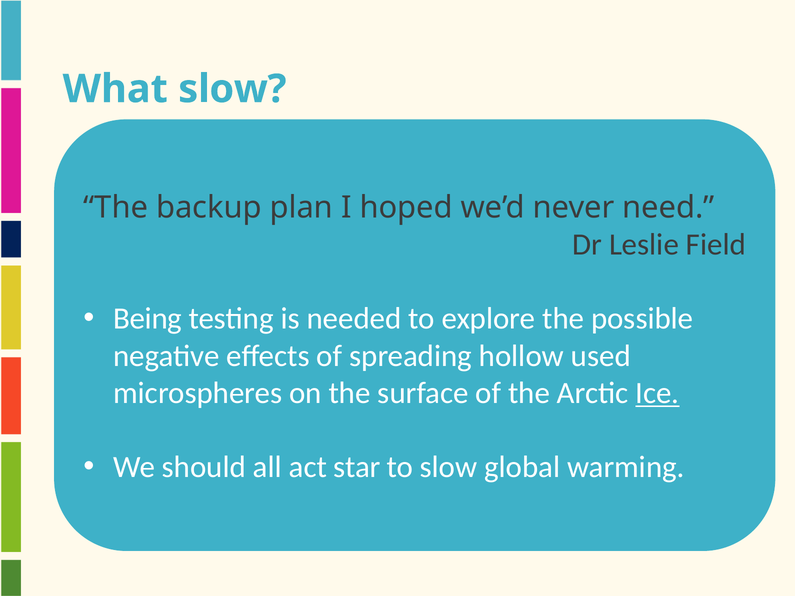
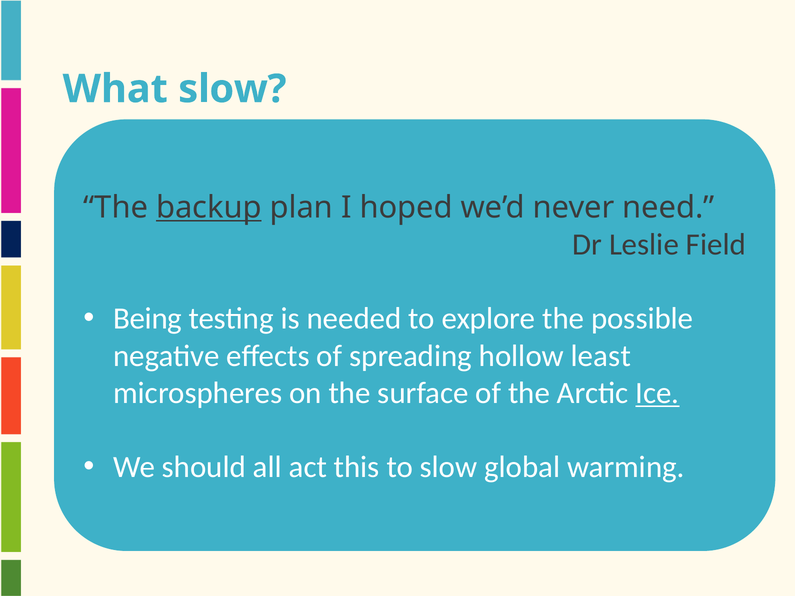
backup underline: none -> present
used: used -> least
star: star -> this
